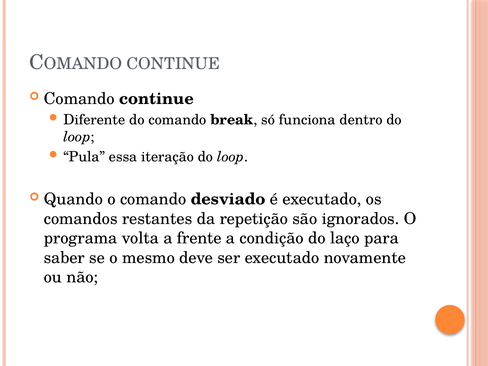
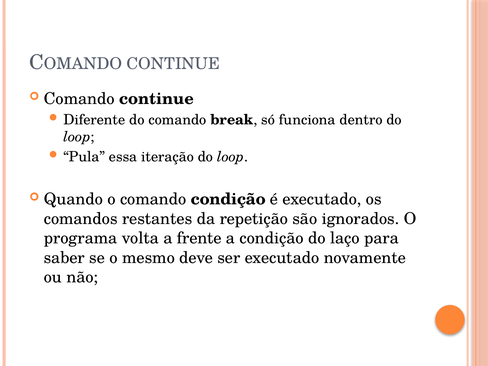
comando desviado: desviado -> condição
